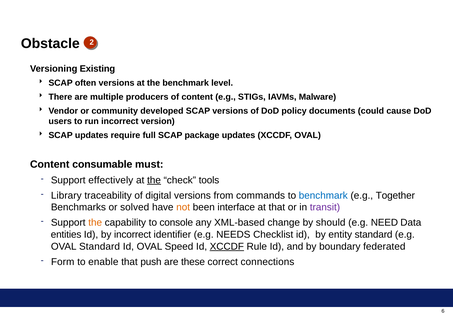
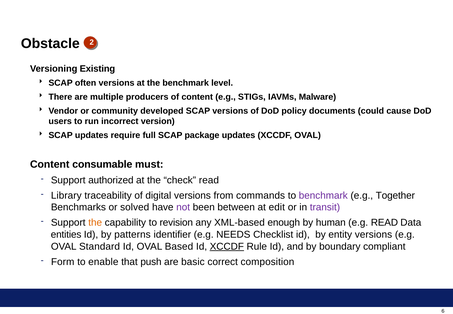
effectively: effectively -> authorized
the at (154, 180) underline: present -> none
check tools: tools -> read
benchmark at (323, 195) colour: blue -> purple
not colour: orange -> purple
interface: interface -> between
at that: that -> edit
console: console -> revision
change: change -> enough
should: should -> human
e.g NEED: NEED -> READ
by incorrect: incorrect -> patterns
entity standard: standard -> versions
Speed: Speed -> Based
federated: federated -> compliant
these: these -> basic
connections: connections -> composition
